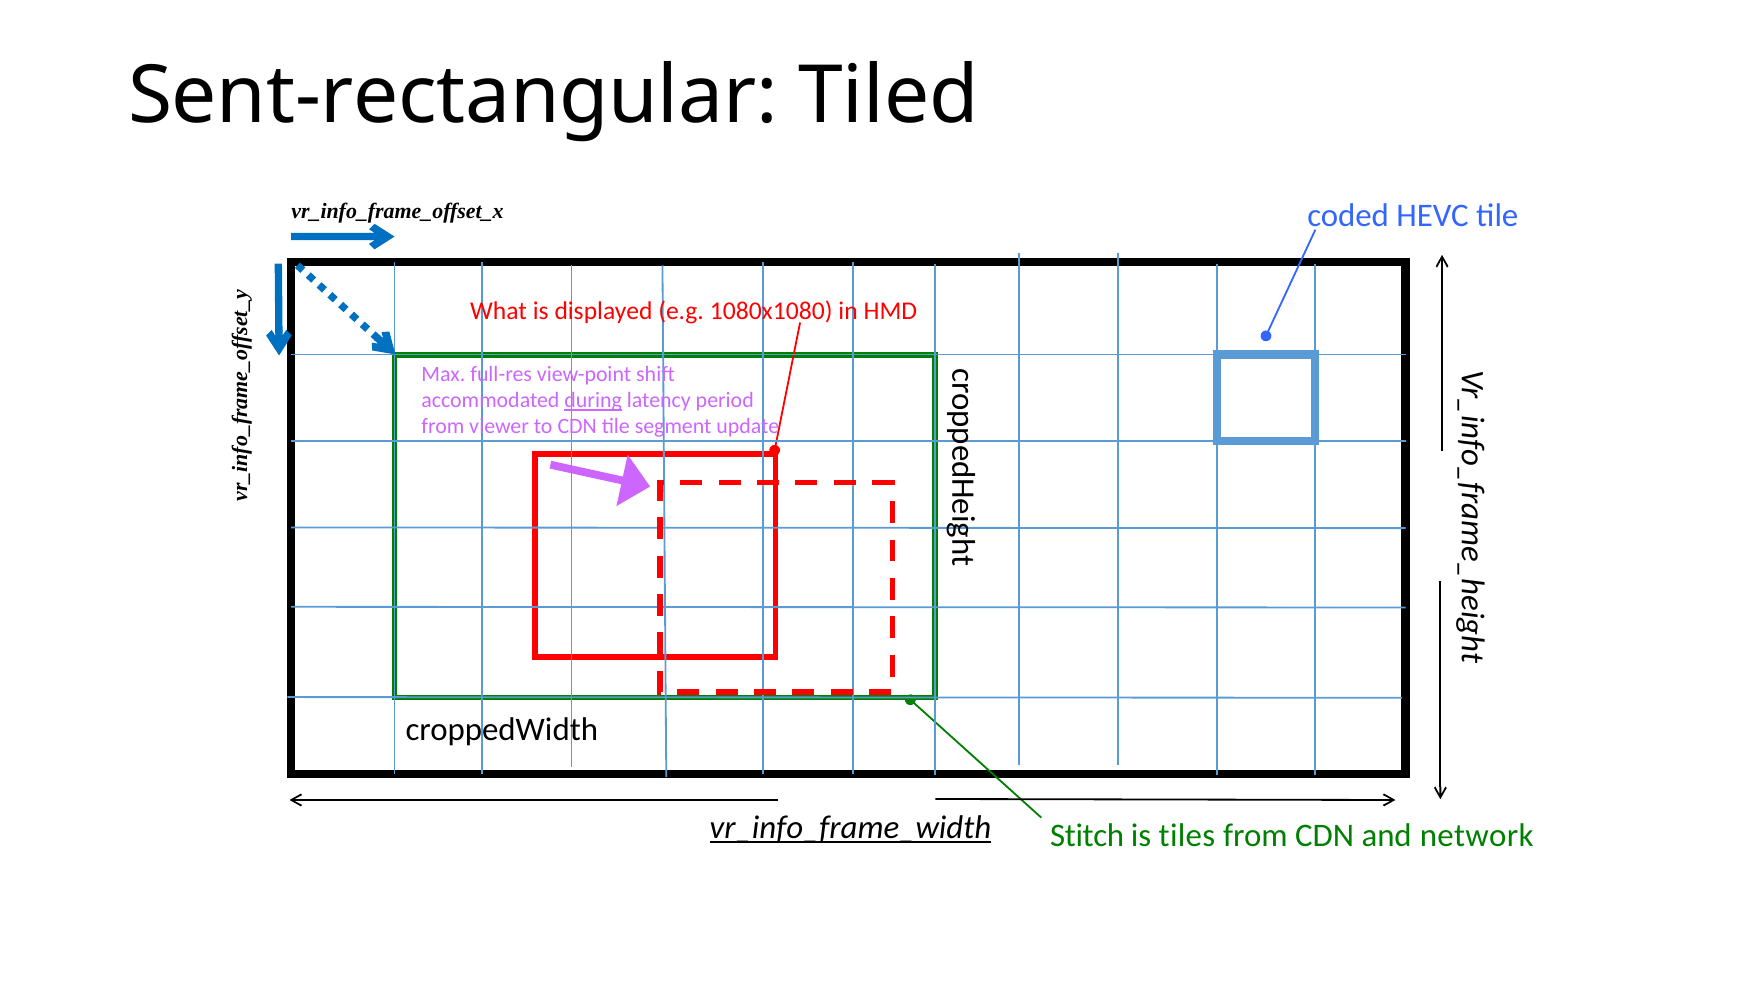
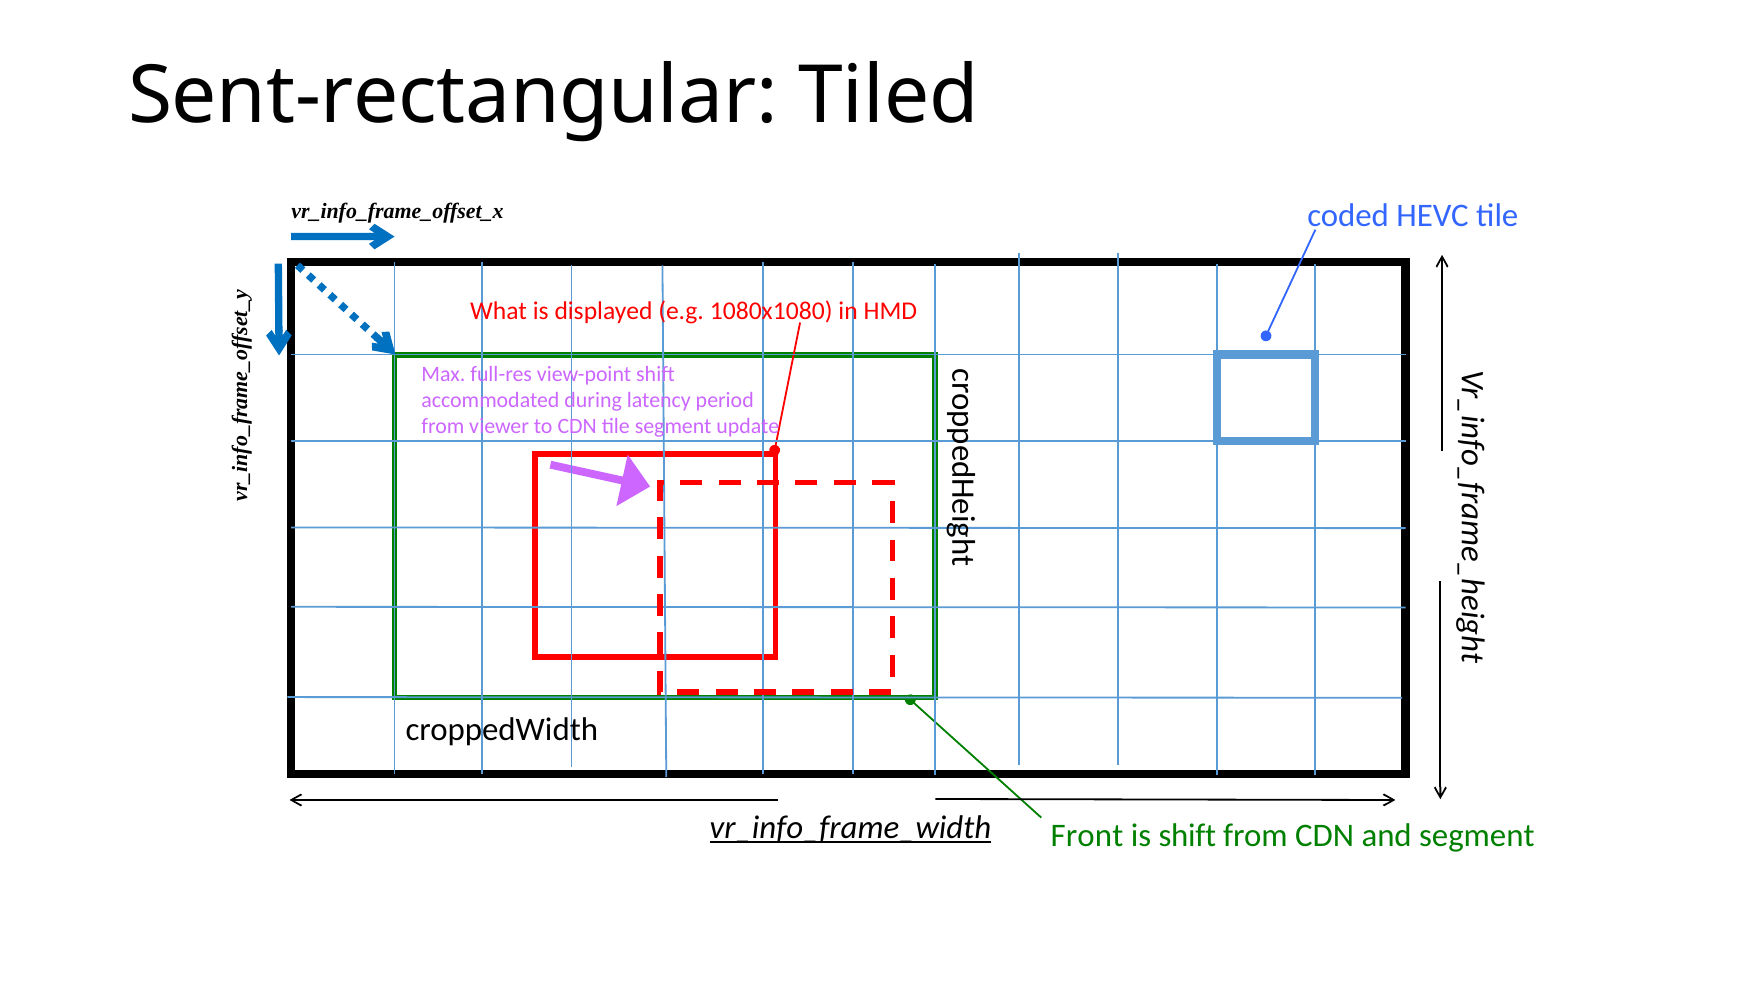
during underline: present -> none
Stitch: Stitch -> Front
is tiles: tiles -> shift
and network: network -> segment
